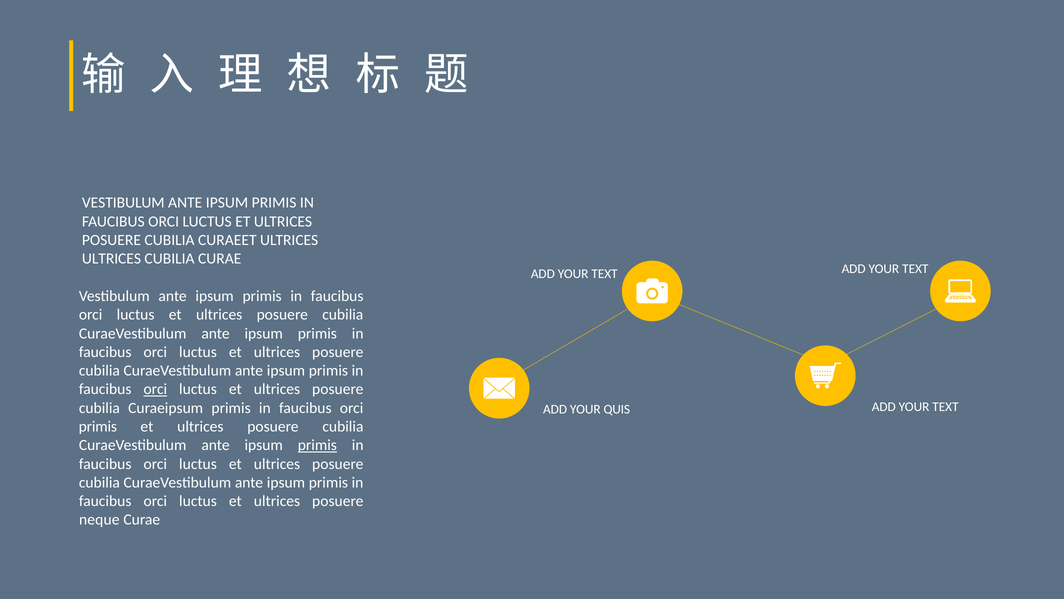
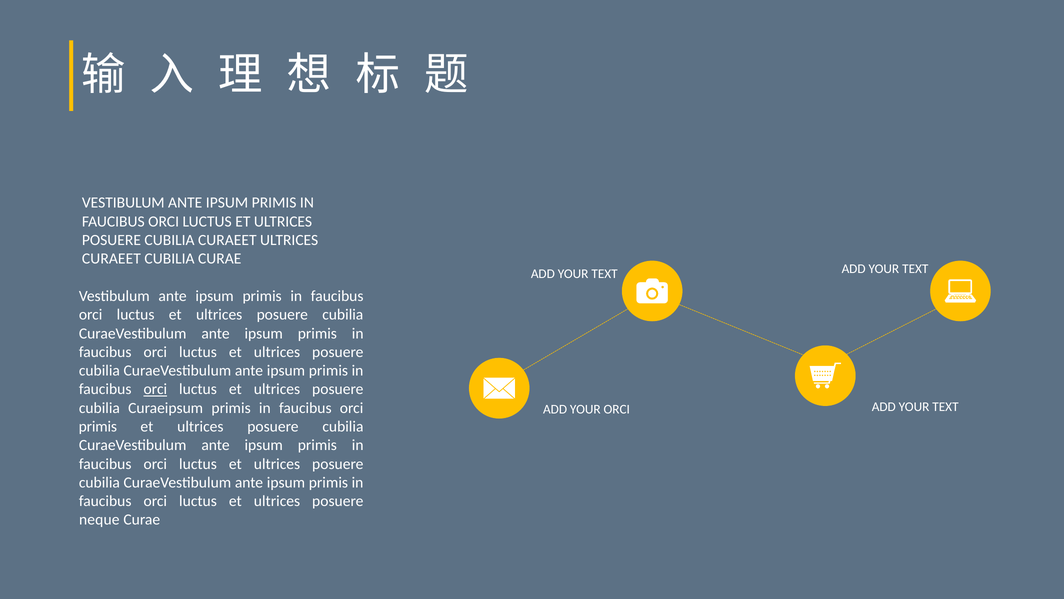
ULTRICES at (111, 259): ULTRICES -> CURAEET
YOUR QUIS: QUIS -> ORCI
primis at (317, 445) underline: present -> none
